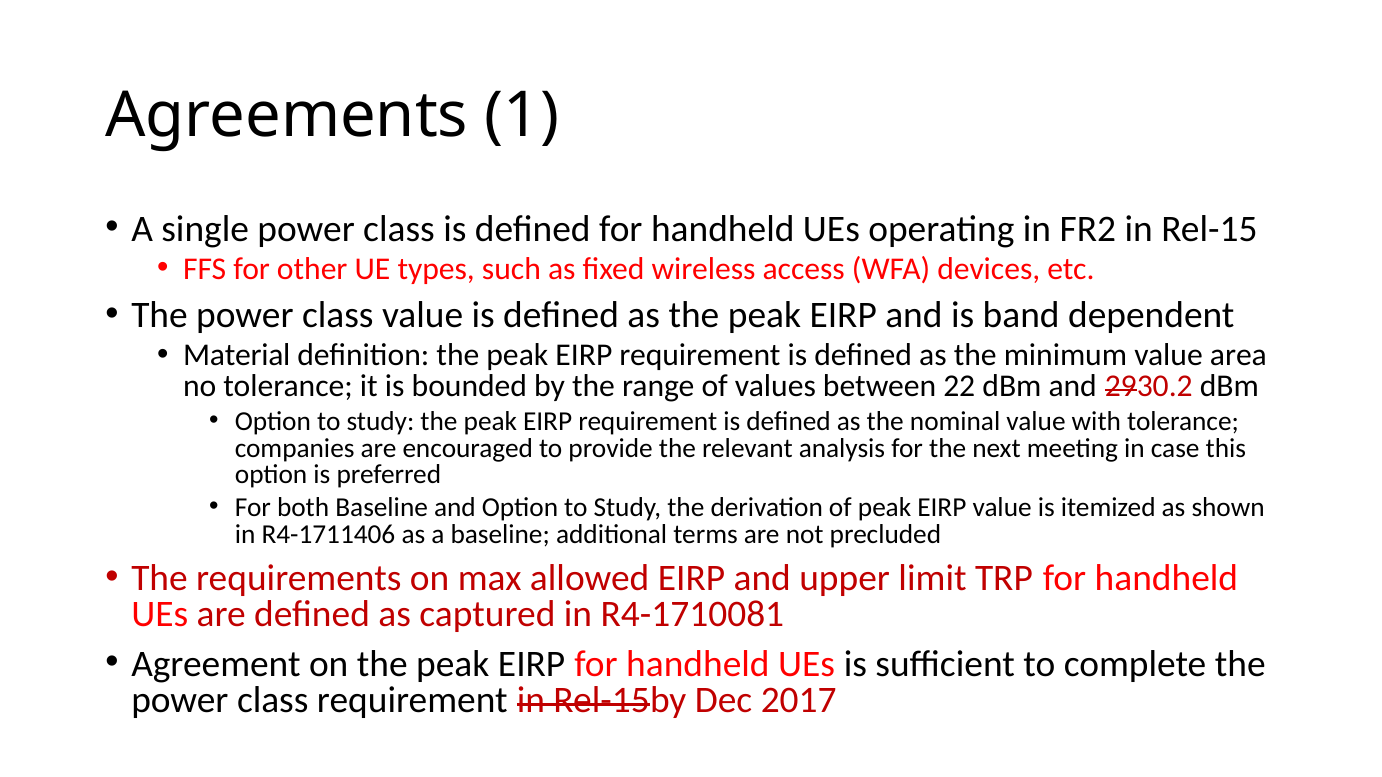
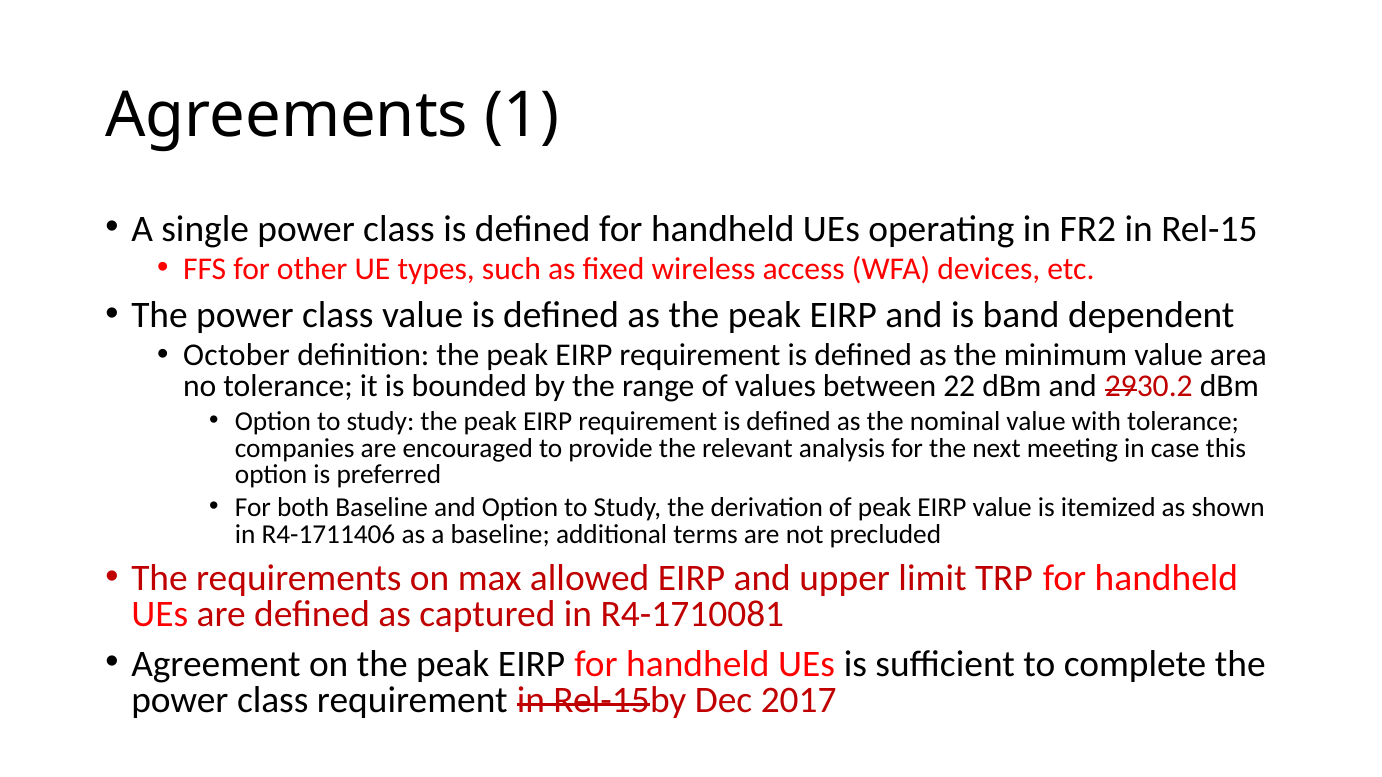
Material: Material -> October
